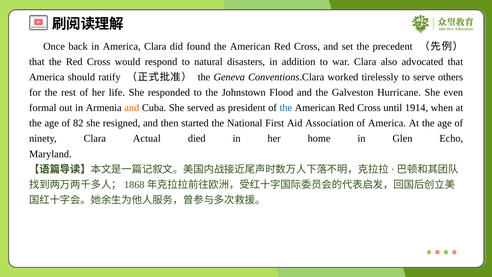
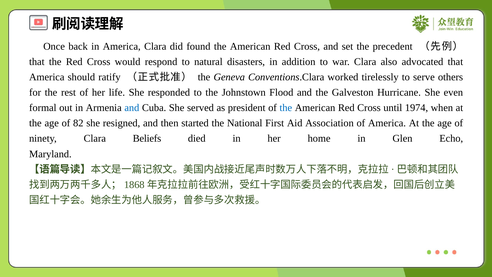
and at (132, 108) colour: orange -> blue
1914: 1914 -> 1974
Actual: Actual -> Beliefs
